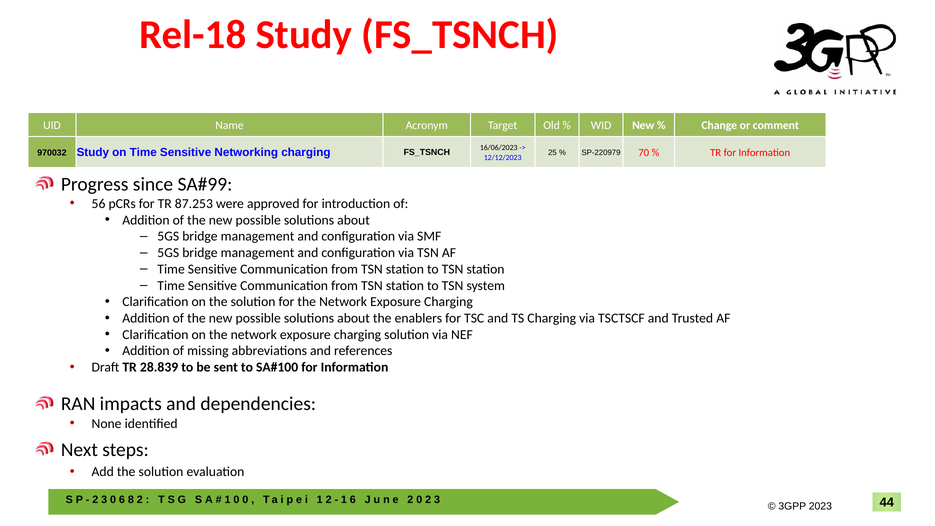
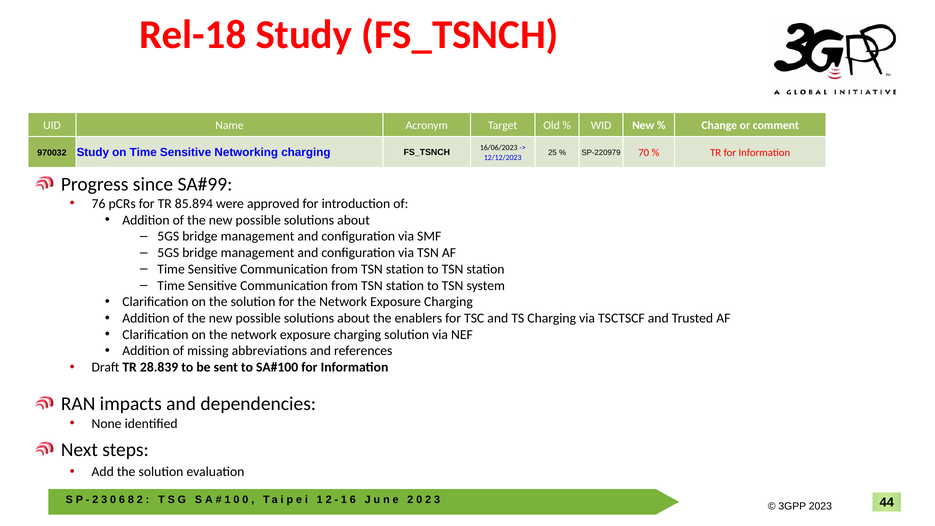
56: 56 -> 76
87.253: 87.253 -> 85.894
